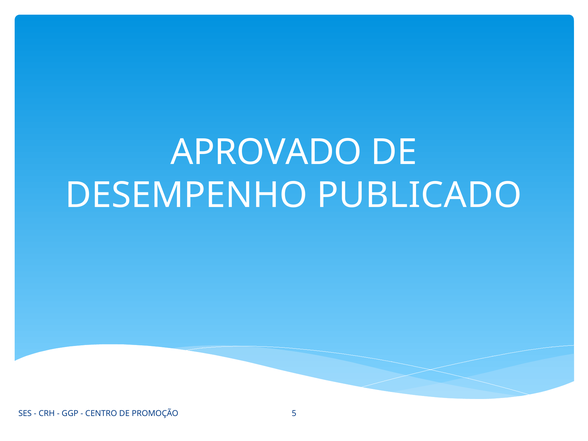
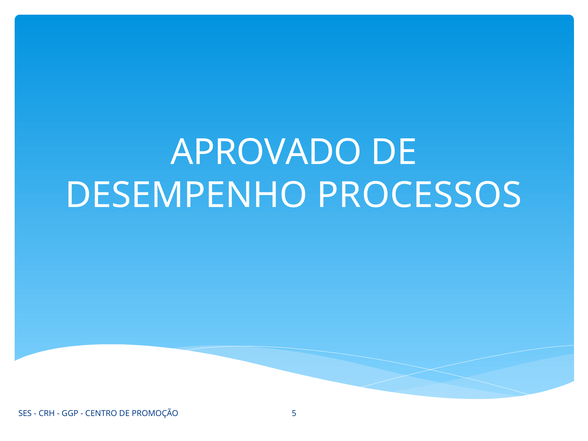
PUBLICADO: PUBLICADO -> PROCESSOS
